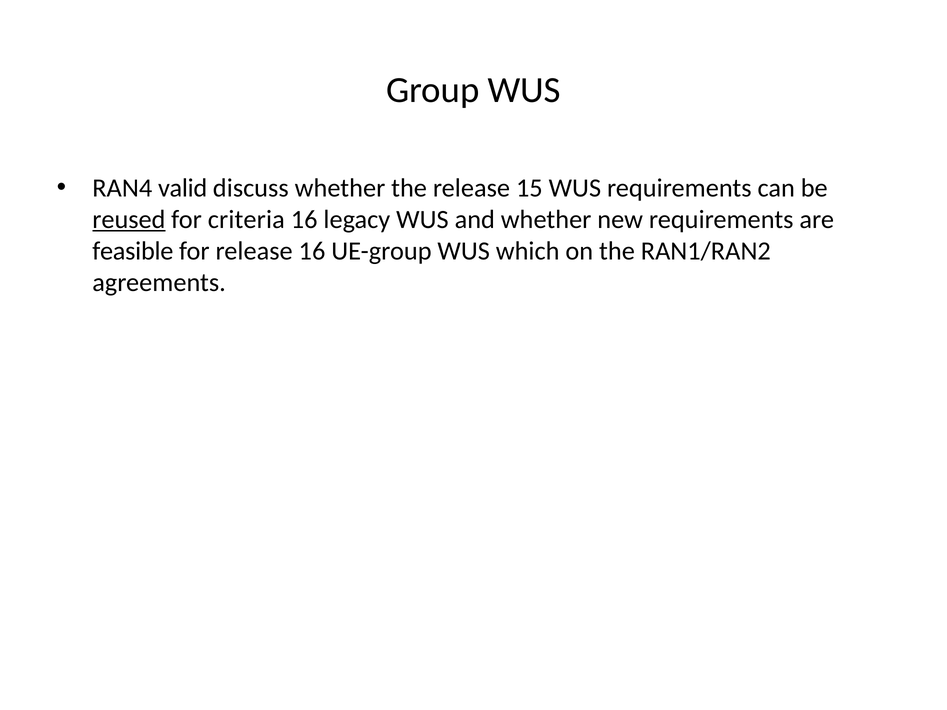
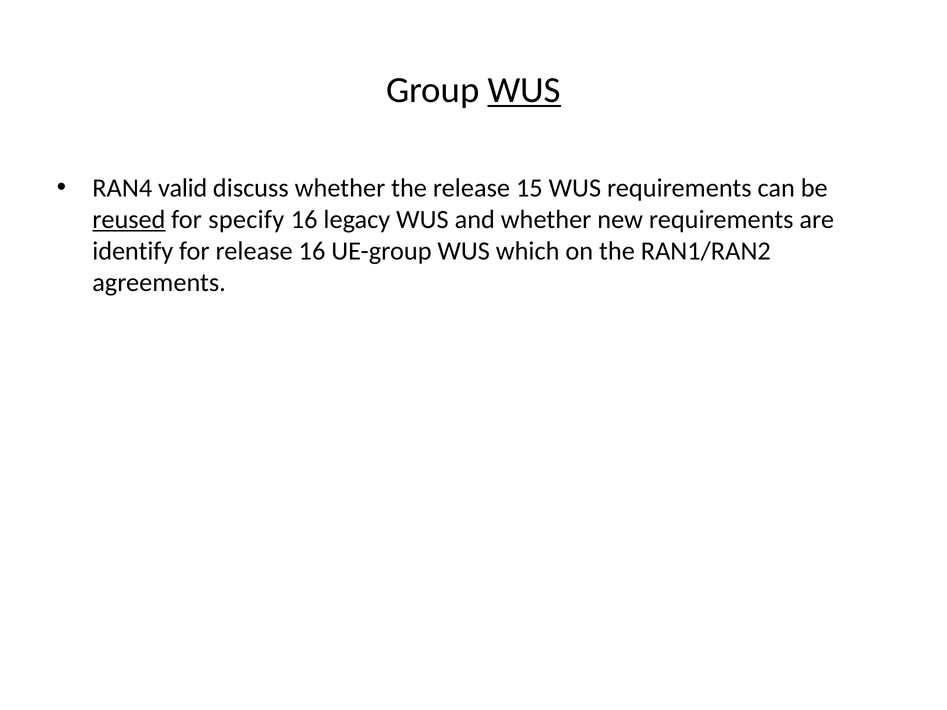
WUS at (524, 90) underline: none -> present
criteria: criteria -> specify
feasible: feasible -> identify
